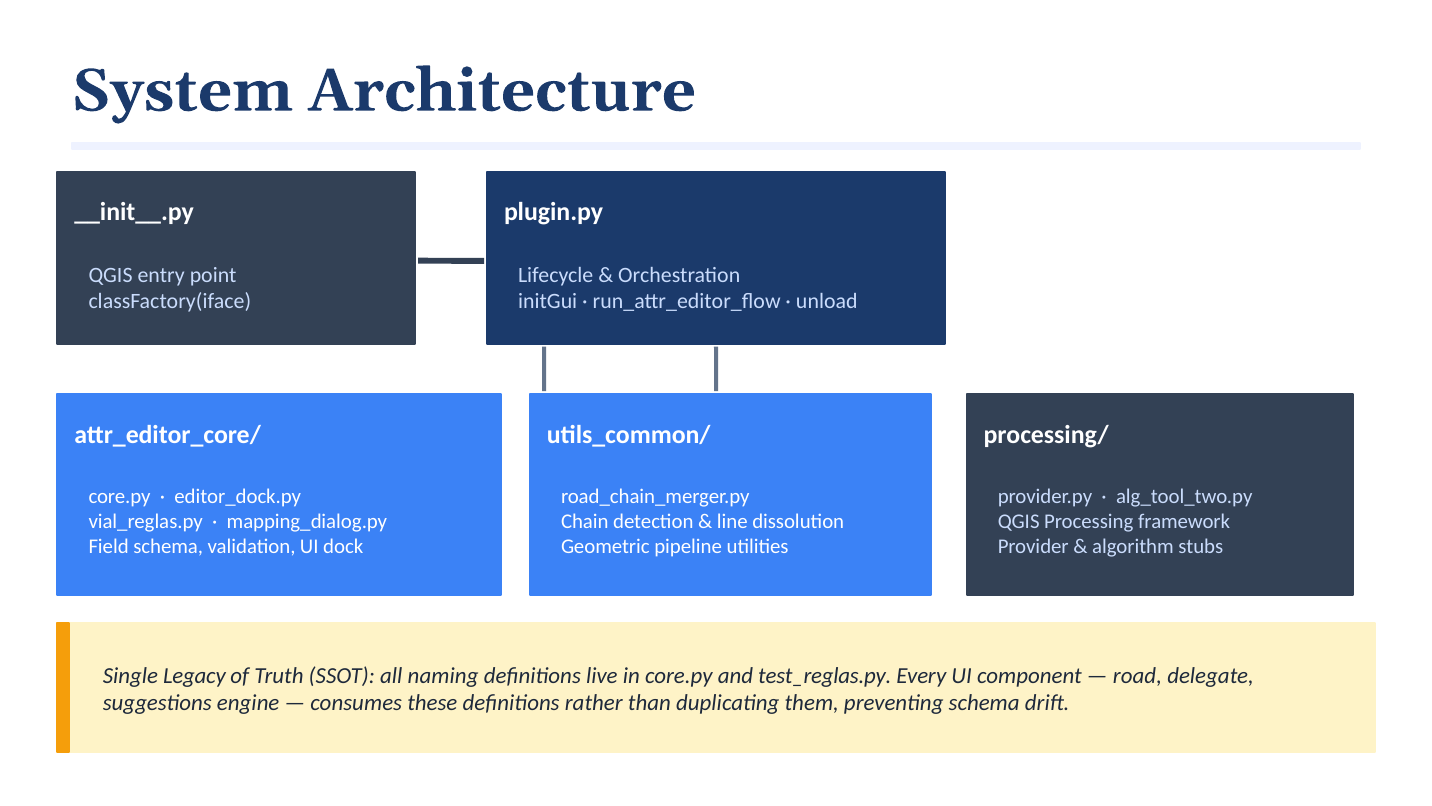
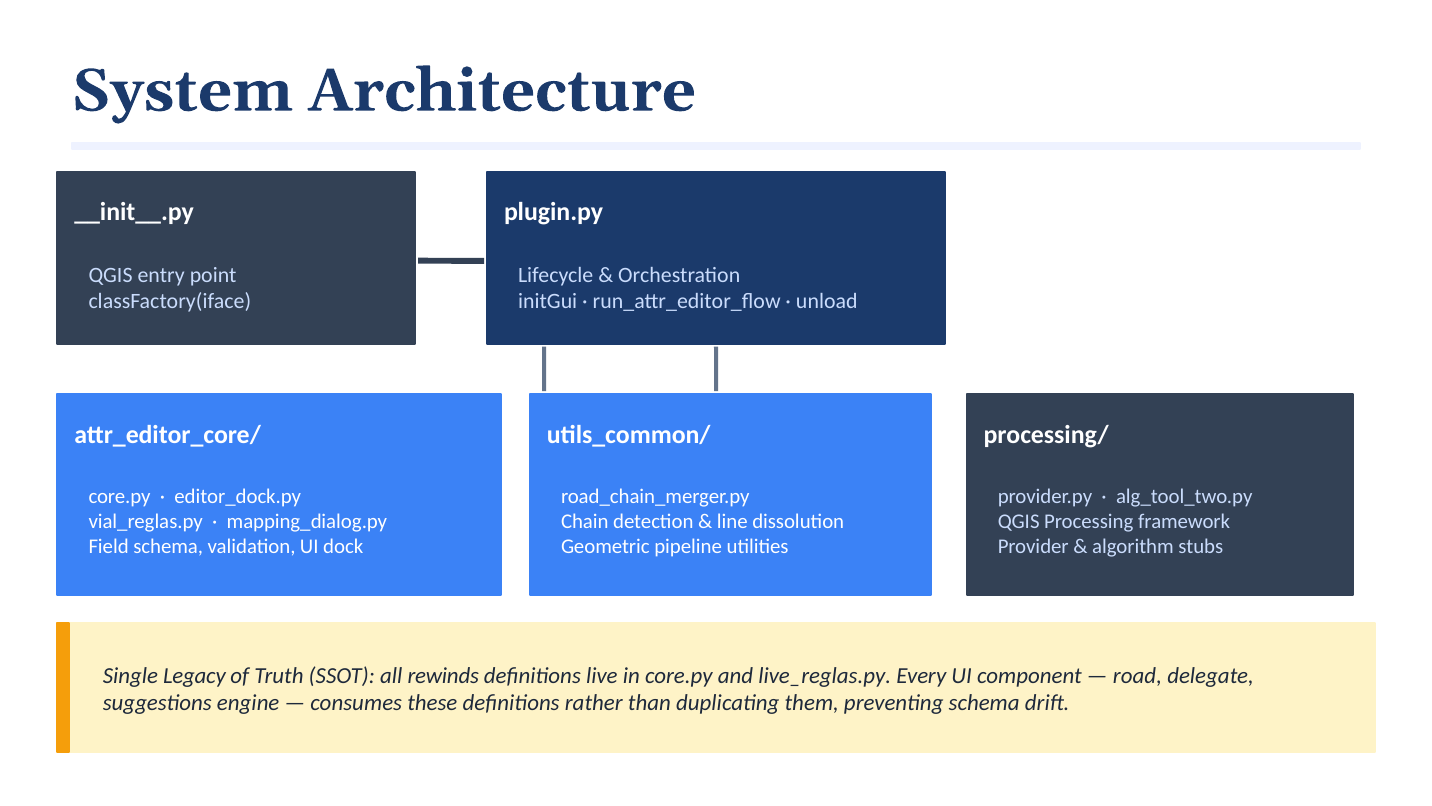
naming: naming -> rewinds
test_reglas.py: test_reglas.py -> live_reglas.py
